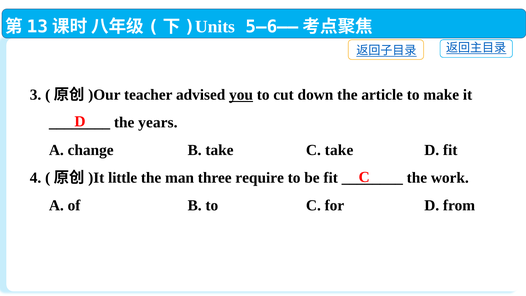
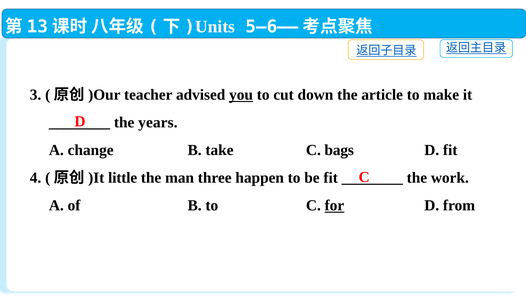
C take: take -> bags
require: require -> happen
for underline: none -> present
